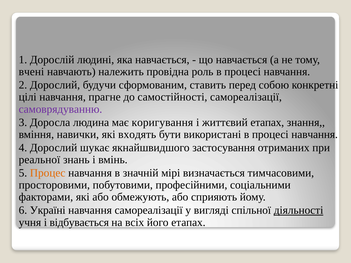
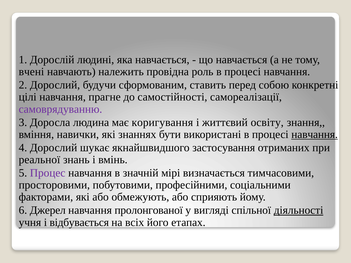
життєвий етапах: етапах -> освіту
входять: входять -> знаннях
навчання at (315, 135) underline: none -> present
Процес colour: orange -> purple
Україні: Україні -> Джерел
навчання самореалізації: самореалізації -> пролонгованої
